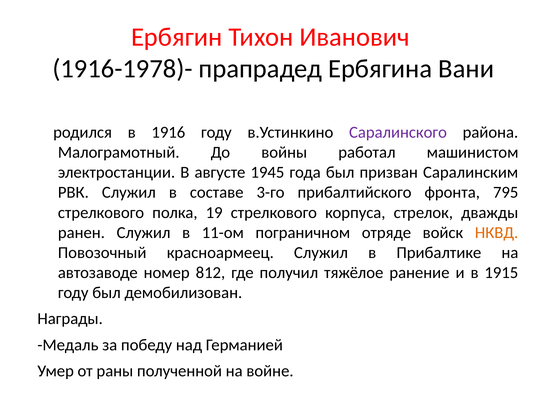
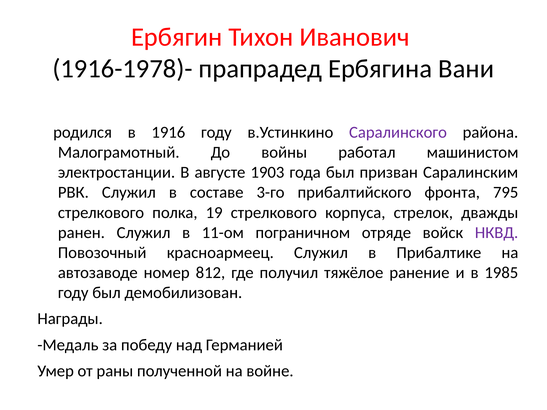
1945: 1945 -> 1903
НКВД colour: orange -> purple
1915: 1915 -> 1985
